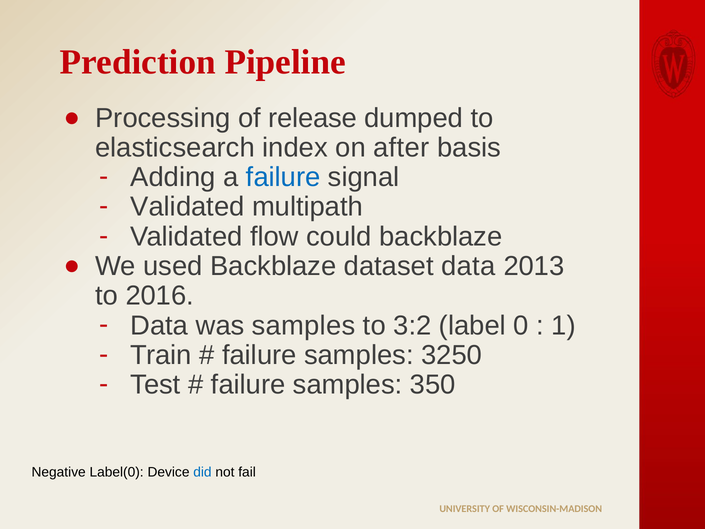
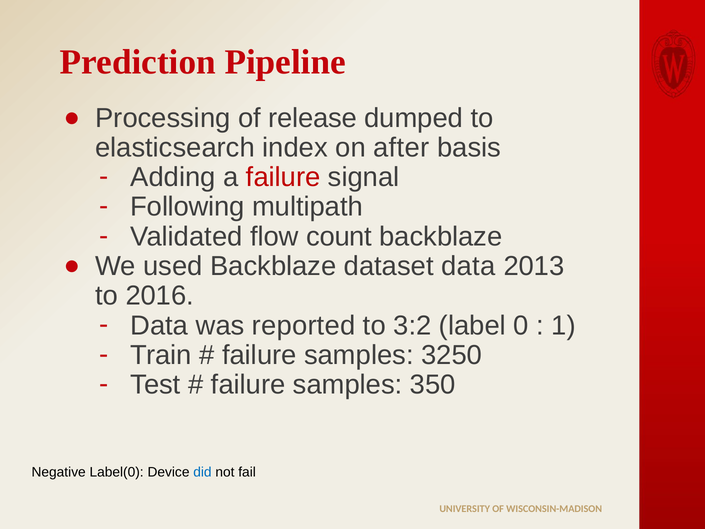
failure at (283, 177) colour: blue -> red
Validated at (187, 207): Validated -> Following
could: could -> count
was samples: samples -> reported
